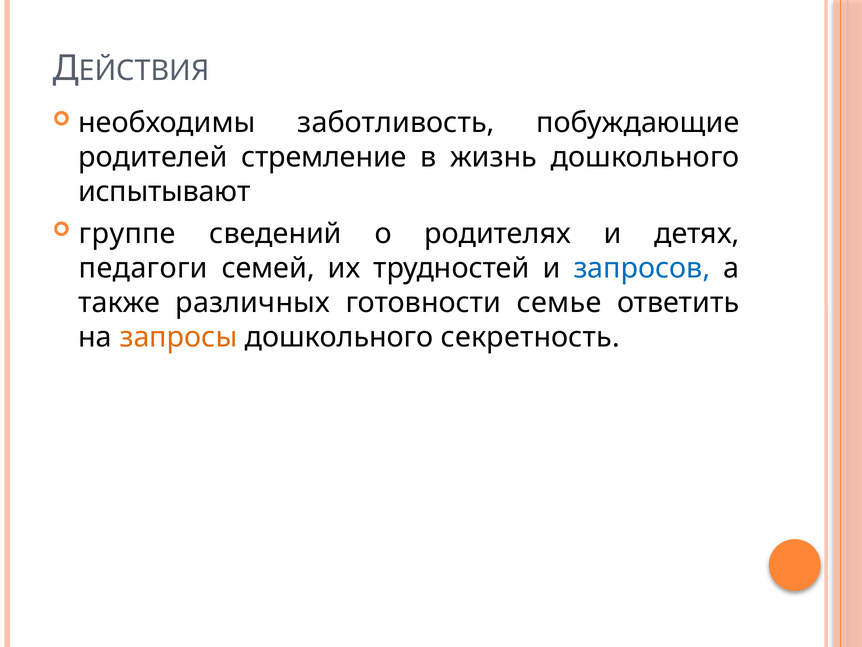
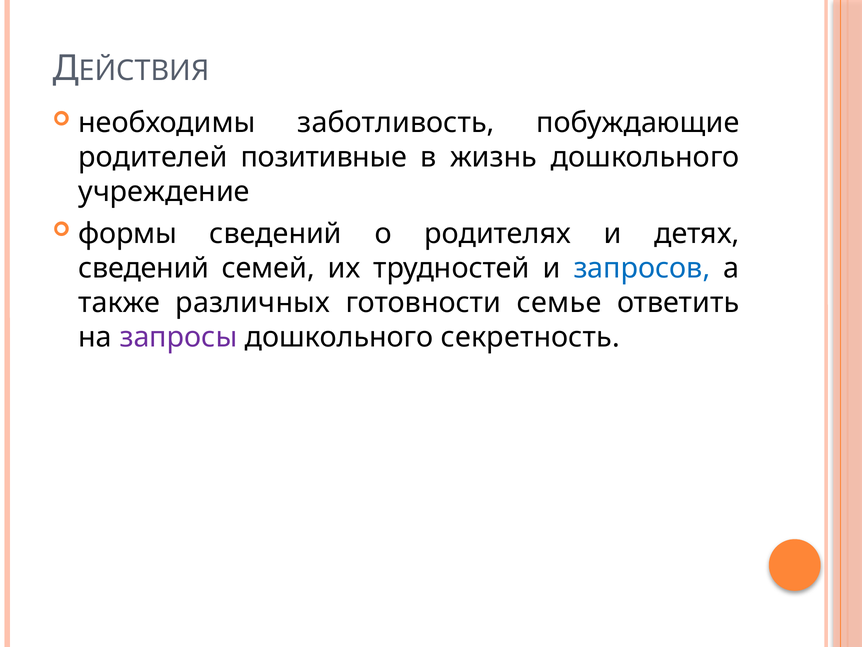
стремление: стремление -> позитивные
испытывают: испытывают -> учреждение
группе: группе -> формы
педагоги at (143, 268): педагоги -> сведений
запросы colour: orange -> purple
